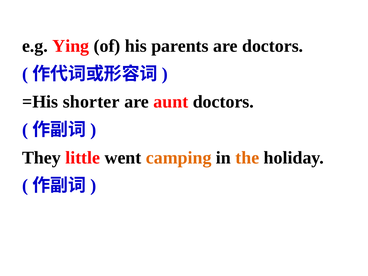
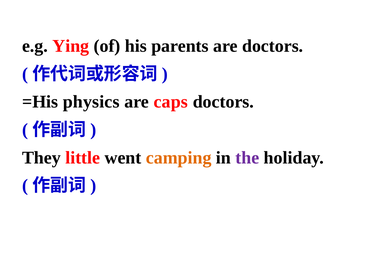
shorter: shorter -> physics
aunt: aunt -> caps
the colour: orange -> purple
